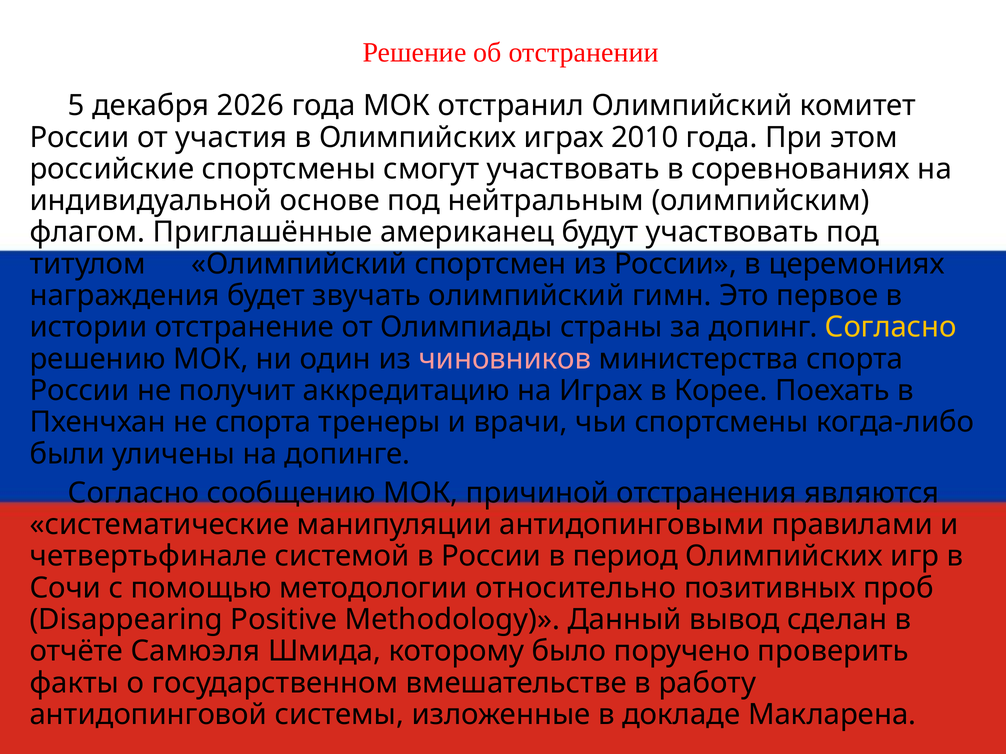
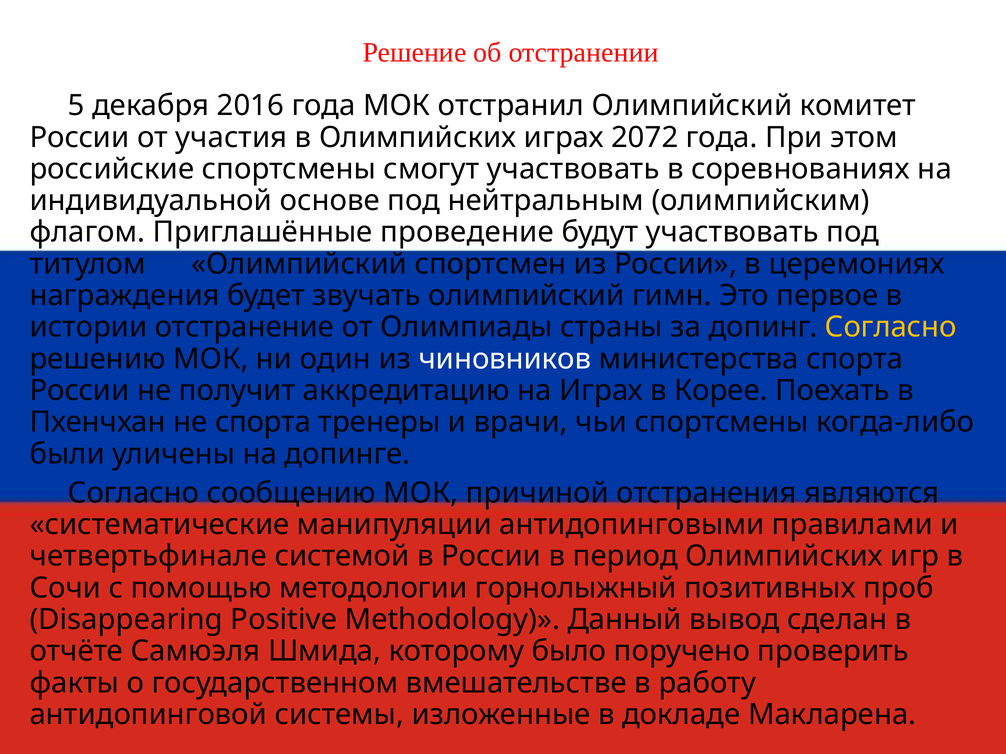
2026: 2026 -> 2016
2010: 2010 -> 2072
американец: американец -> проведение
чиновников colour: pink -> white
относительно: относительно -> горнолыжный
